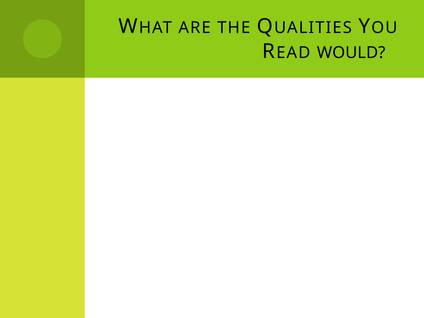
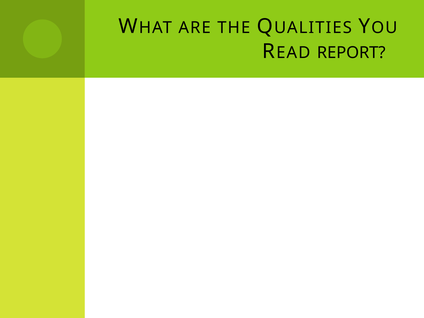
WOULD: WOULD -> REPORT
